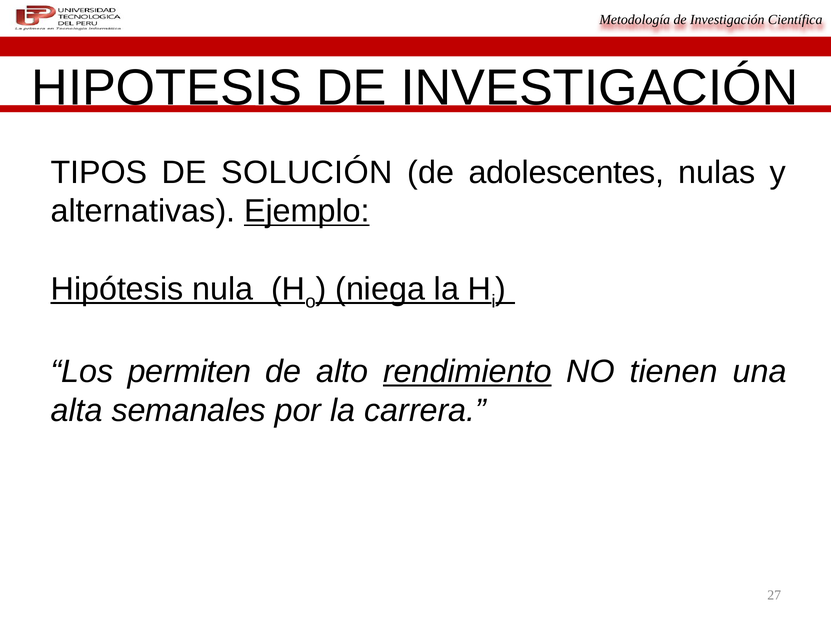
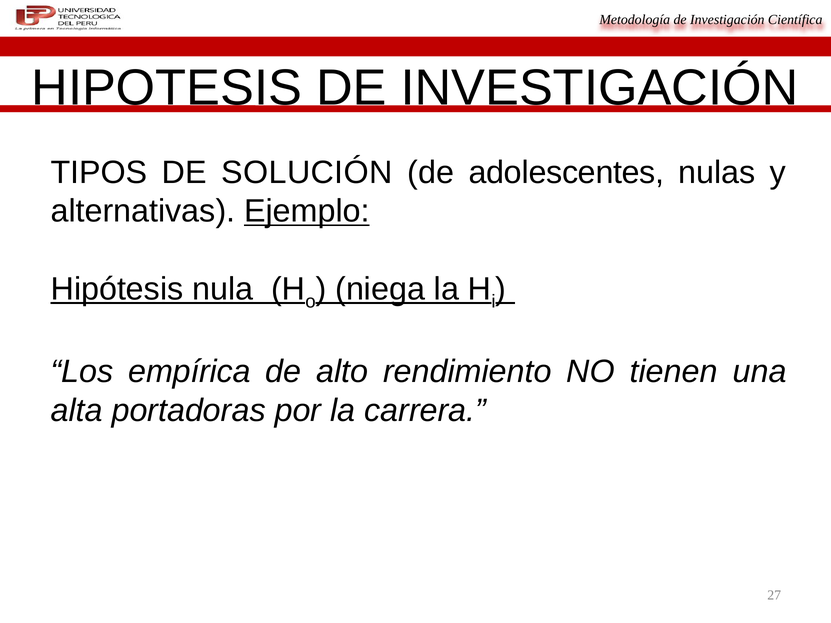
permiten: permiten -> empírica
rendimiento underline: present -> none
semanales: semanales -> portadoras
